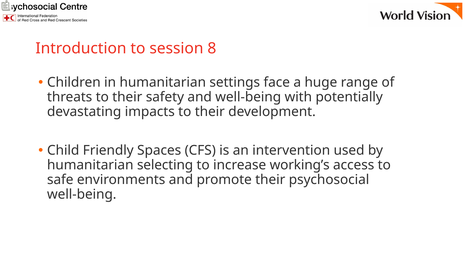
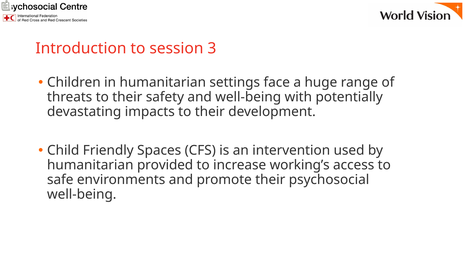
8: 8 -> 3
selecting: selecting -> provided
